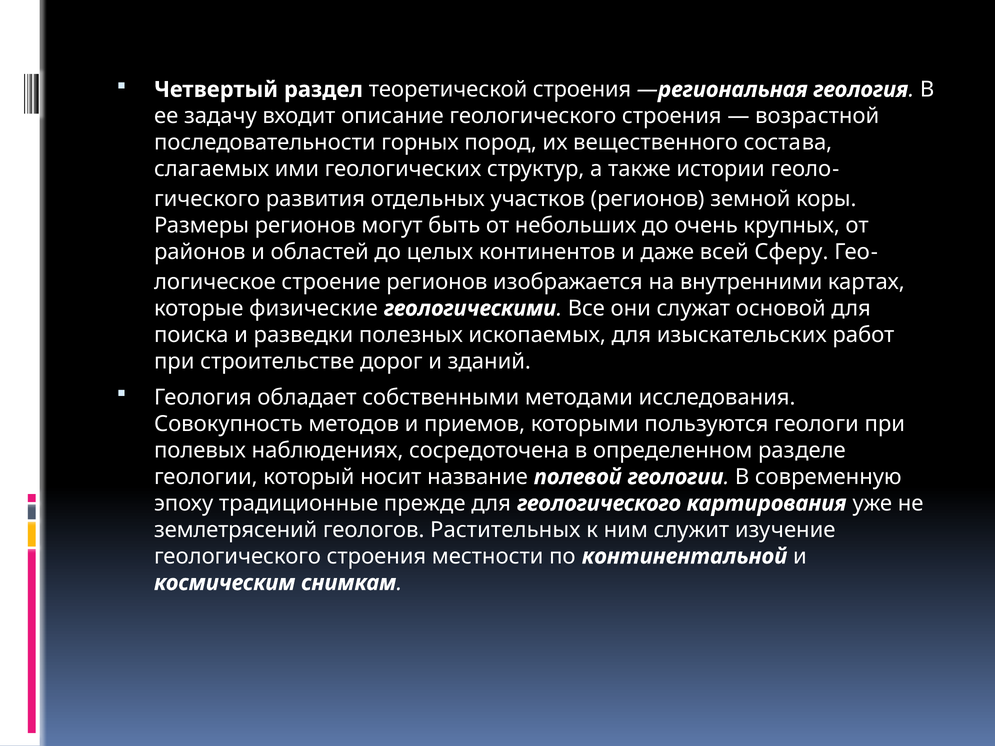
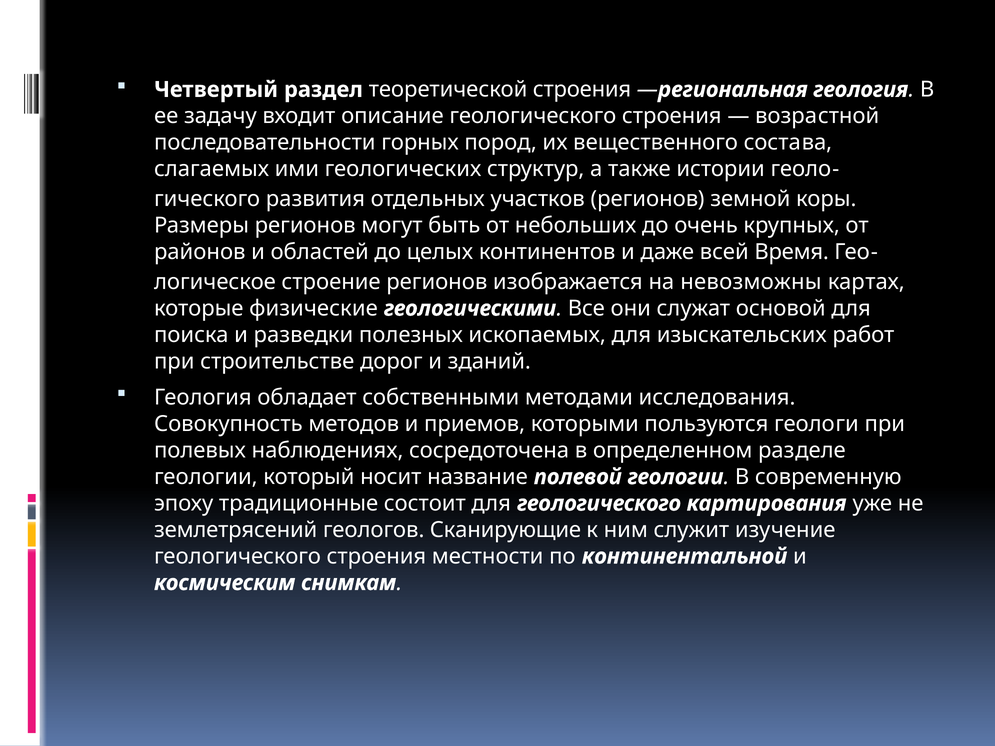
Сферу: Сферу -> Время
внутренними: внутренними -> невозможны
прежде: прежде -> состоит
Растительных: Растительных -> Сканирующие
